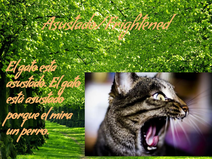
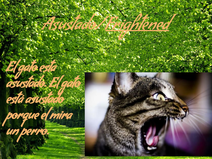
Frightened underline: none -> present
